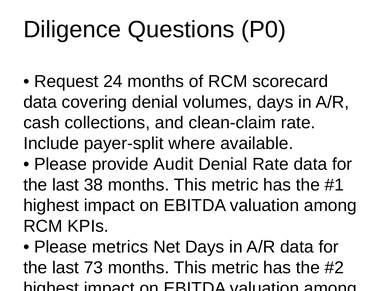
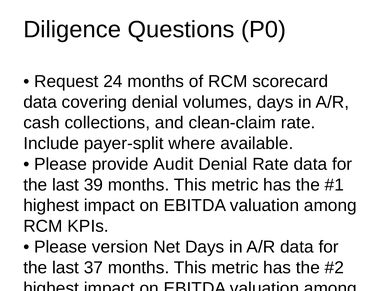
38: 38 -> 39
metrics: metrics -> version
73: 73 -> 37
